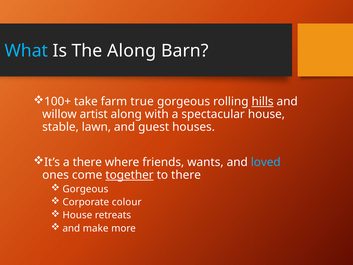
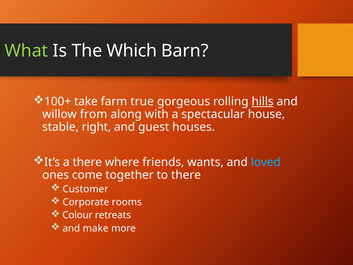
What colour: light blue -> light green
The Along: Along -> Which
artist: artist -> from
lawn: lawn -> right
together underline: present -> none
Gorgeous at (85, 189): Gorgeous -> Customer
colour: colour -> rooms
House at (77, 215): House -> Colour
